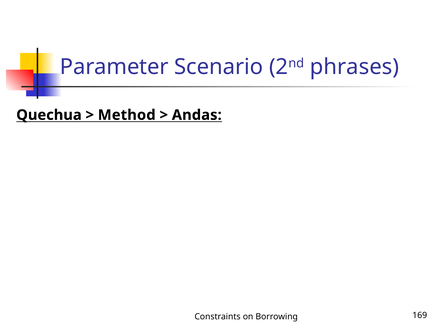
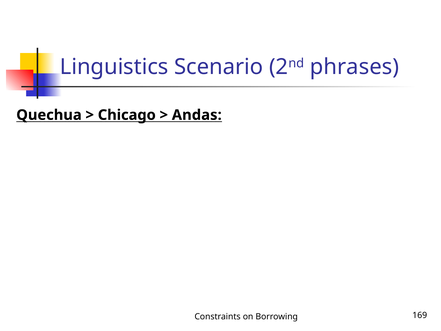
Parameter: Parameter -> Linguistics
Method: Method -> Chicago
